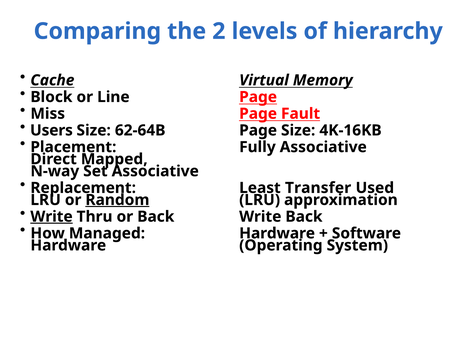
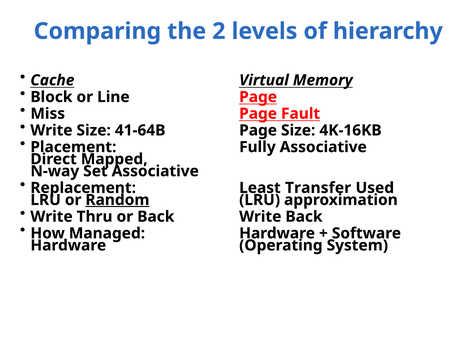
Users at (51, 130): Users -> Write
62-64B: 62-64B -> 41-64B
Write at (52, 217) underline: present -> none
